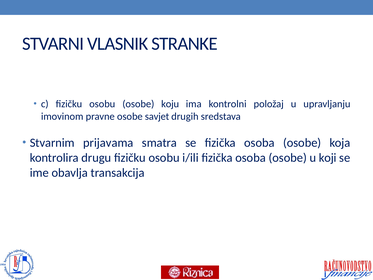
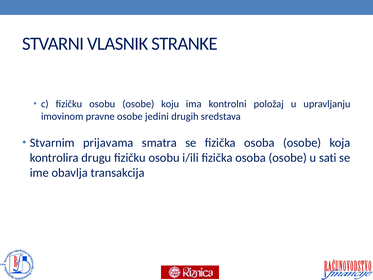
savjet: savjet -> jedini
koji: koji -> sati
